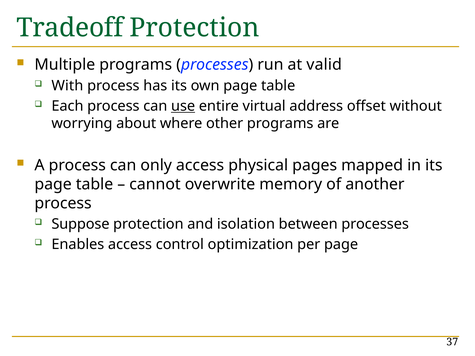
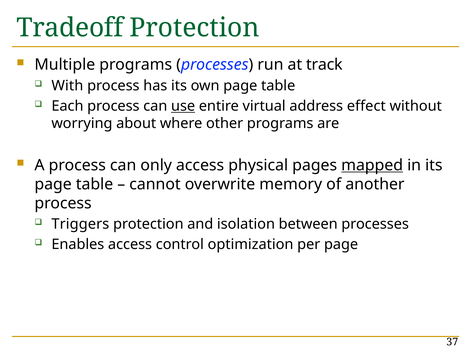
valid: valid -> track
offset: offset -> effect
mapped underline: none -> present
Suppose: Suppose -> Triggers
